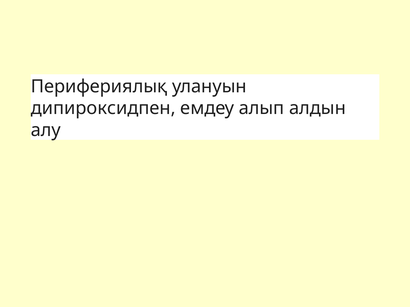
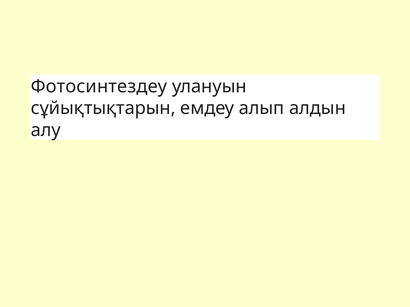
Перифериялық: Перифериялық -> Фотосинтездеу
дипироксидпен: дипироксидпен -> сұйықтықтарын
